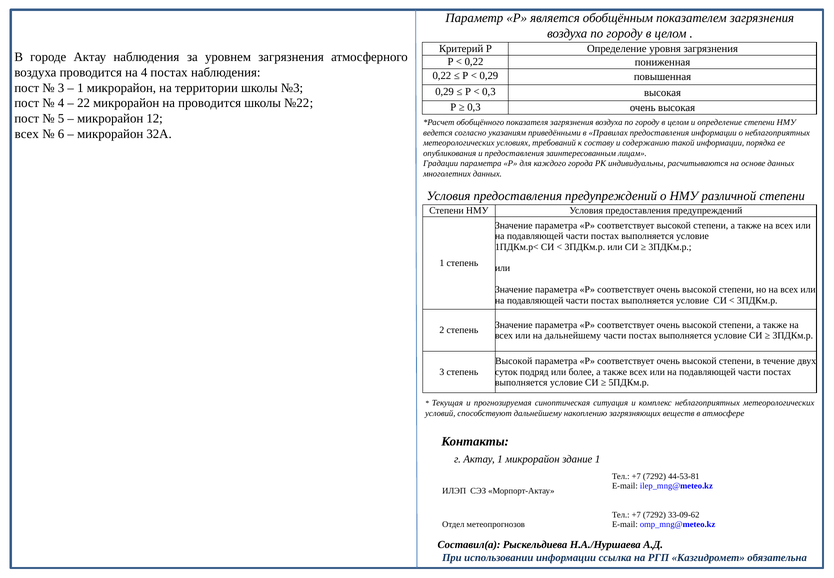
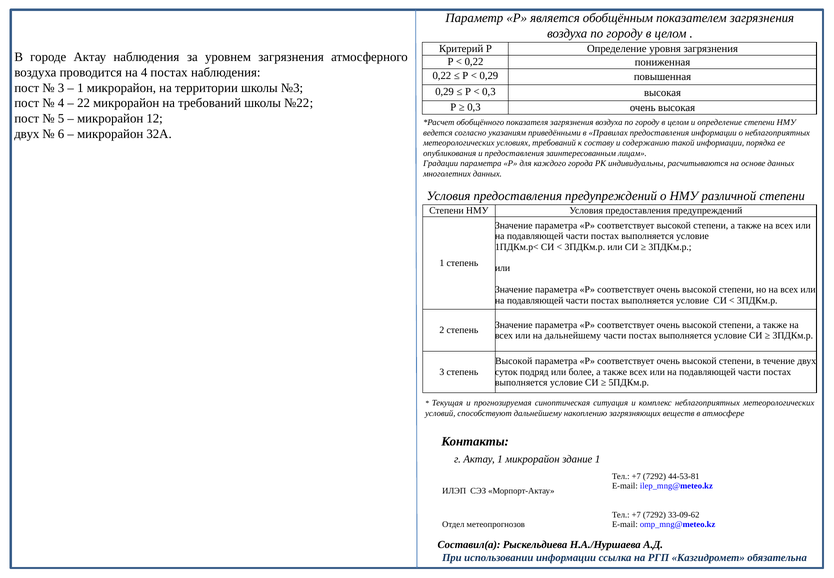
на проводится: проводится -> требований
всех at (27, 134): всех -> двух
